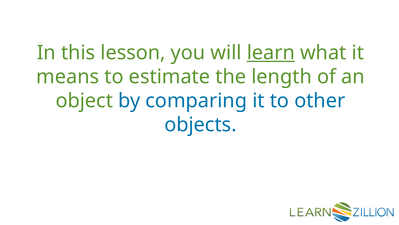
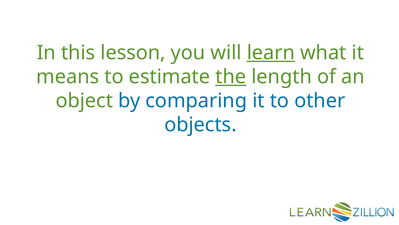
the underline: none -> present
